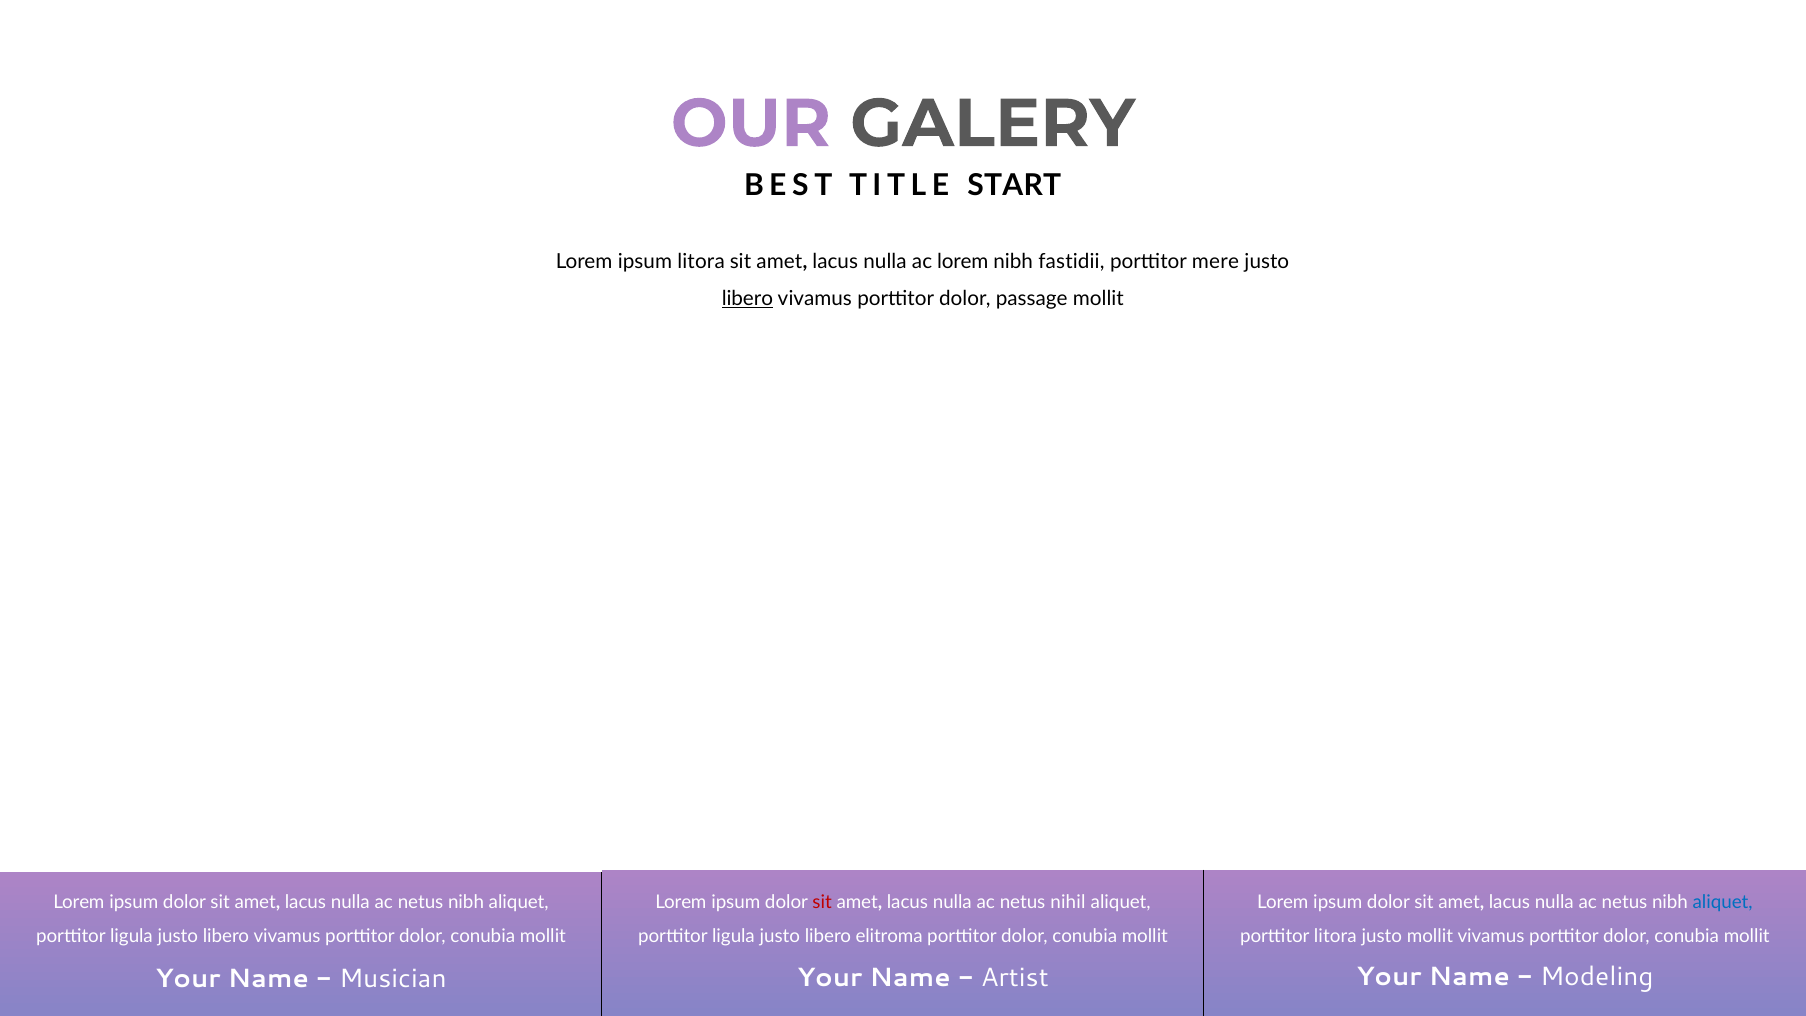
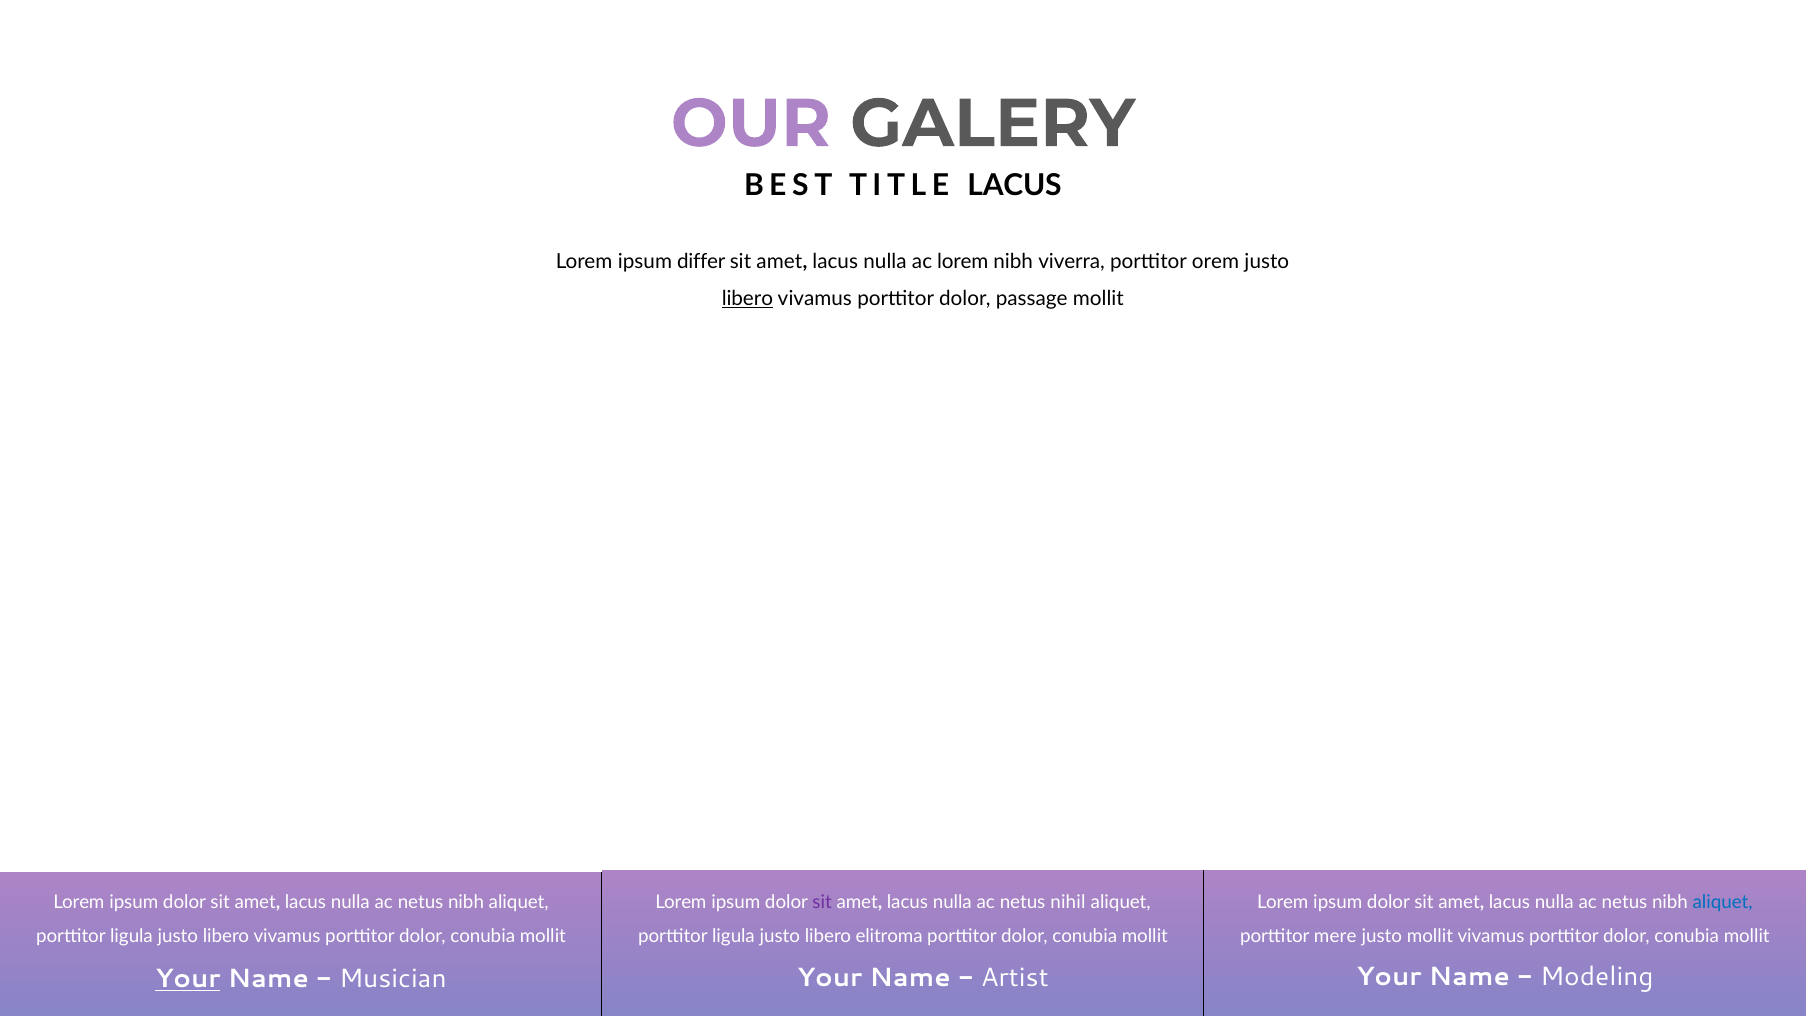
TITLE START: START -> LACUS
ipsum litora: litora -> differ
fastidii: fastidii -> viverra
mere: mere -> orem
sit at (822, 902) colour: red -> purple
porttitor litora: litora -> mere
Your at (188, 979) underline: none -> present
